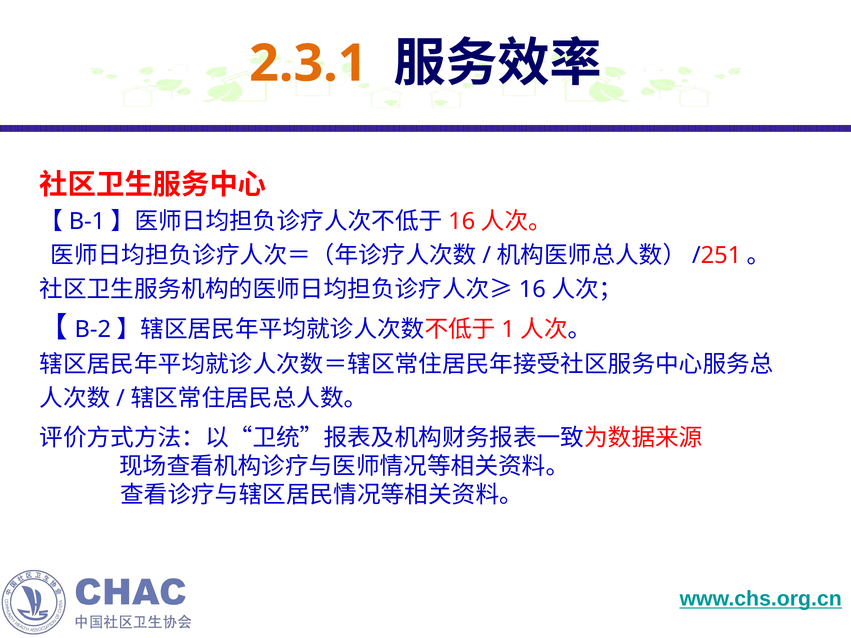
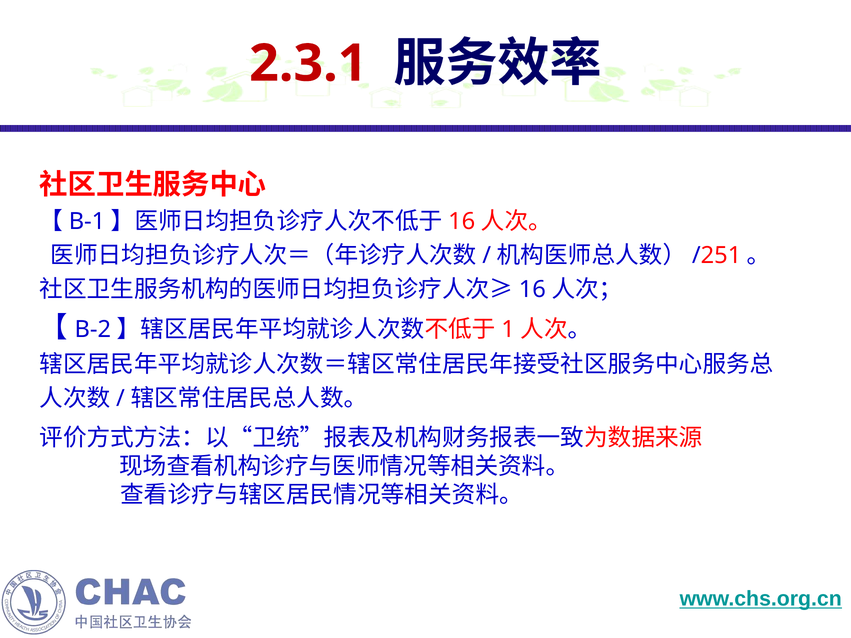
2.3.1 colour: orange -> red
